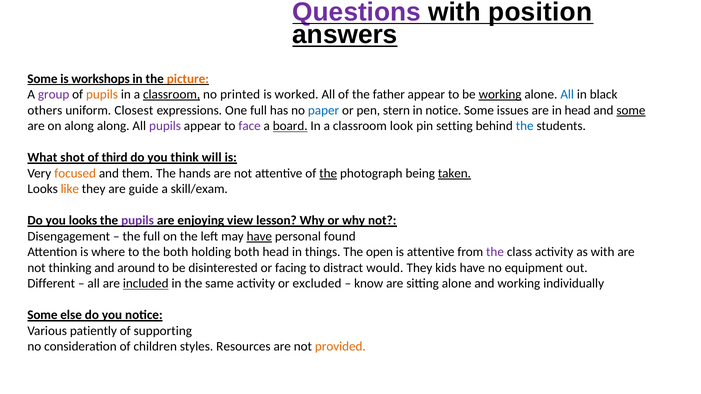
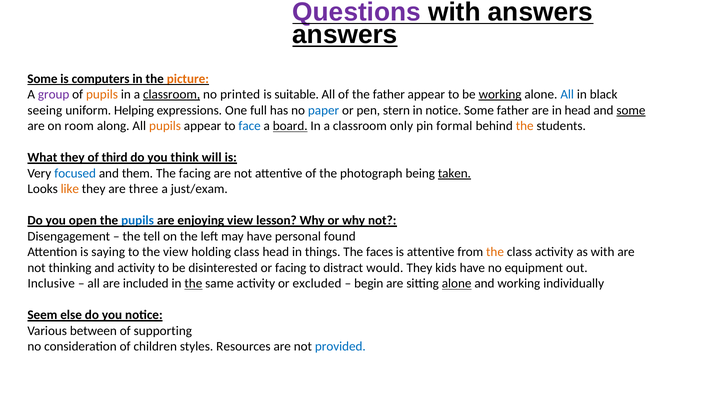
with position: position -> answers
workshops: workshops -> computers
worked: worked -> suitable
others: others -> seeing
Closest: Closest -> Helping
Some issues: issues -> father
on along: along -> room
pupils at (165, 126) colour: purple -> orange
face colour: purple -> blue
look: look -> only
setting: setting -> formal
the at (525, 126) colour: blue -> orange
What shot: shot -> they
focused colour: orange -> blue
The hands: hands -> facing
the at (328, 173) underline: present -> none
guide: guide -> three
skill/exam: skill/exam -> just/exam
you looks: looks -> open
pupils at (138, 221) colour: purple -> blue
the full: full -> tell
have at (259, 237) underline: present -> none
where: where -> saying
the both: both -> view
holding both: both -> class
open: open -> faces
the at (495, 252) colour: purple -> orange
and around: around -> activity
Different: Different -> Inclusive
included underline: present -> none
the at (193, 284) underline: none -> present
know: know -> begin
alone at (457, 284) underline: none -> present
Some at (42, 315): Some -> Seem
patiently: patiently -> between
provided colour: orange -> blue
